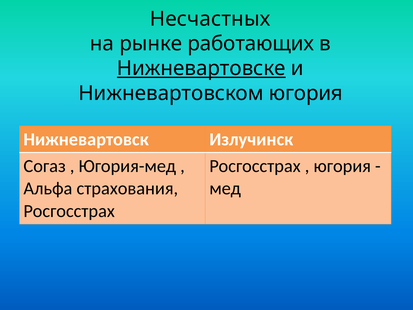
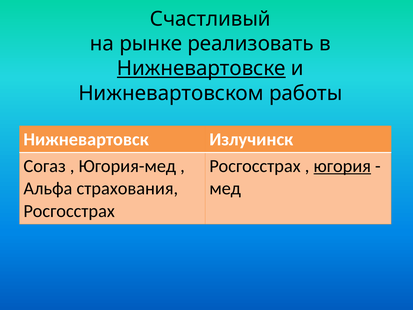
Несчастных: Несчастных -> Счастливый
работающих: работающих -> реализовать
Нижневартовском югория: югория -> работы
югория at (342, 166) underline: none -> present
